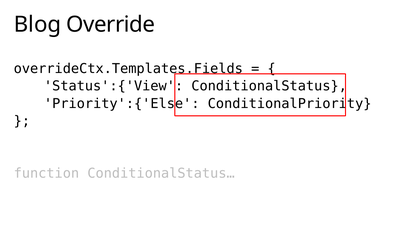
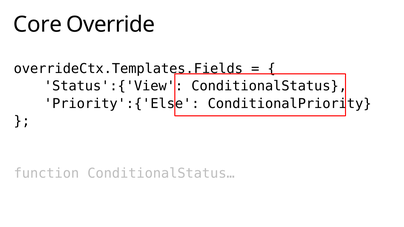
Blog: Blog -> Core
